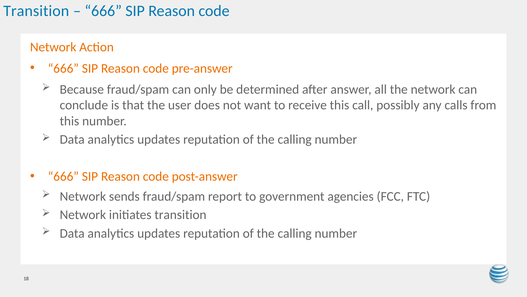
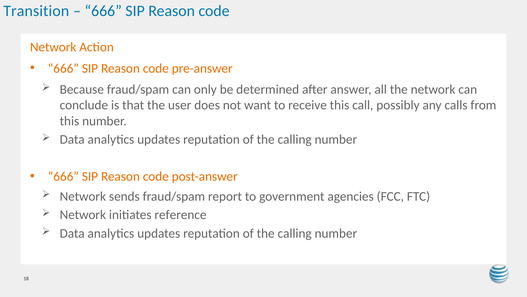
initiates transition: transition -> reference
